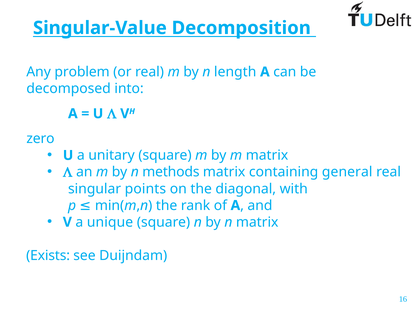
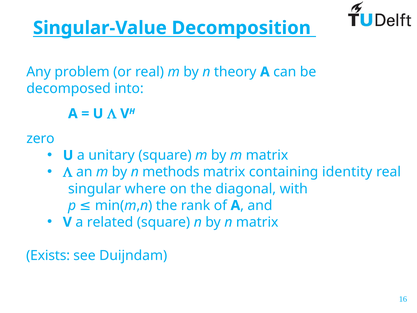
length: length -> theory
general: general -> identity
points: points -> where
unique: unique -> related
